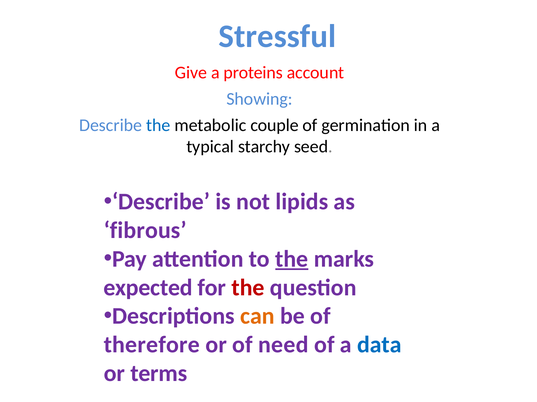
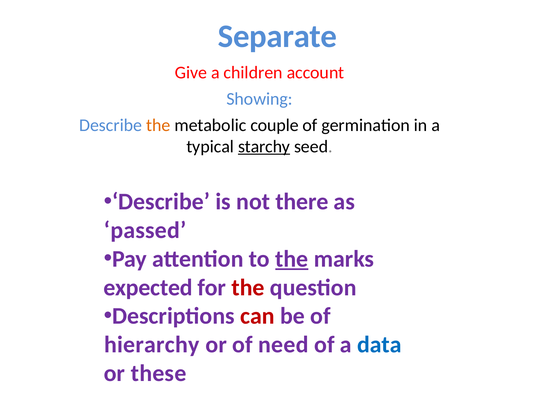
Stressful: Stressful -> Separate
proteins: proteins -> children
the at (158, 125) colour: blue -> orange
starchy underline: none -> present
lipids: lipids -> there
fibrous: fibrous -> passed
can colour: orange -> red
therefore: therefore -> hierarchy
terms: terms -> these
